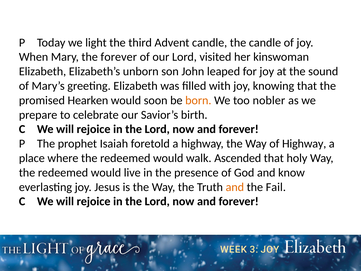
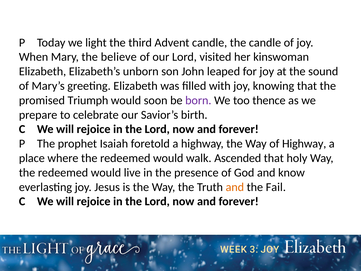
the forever: forever -> believe
Hearken: Hearken -> Triumph
born colour: orange -> purple
nobler: nobler -> thence
